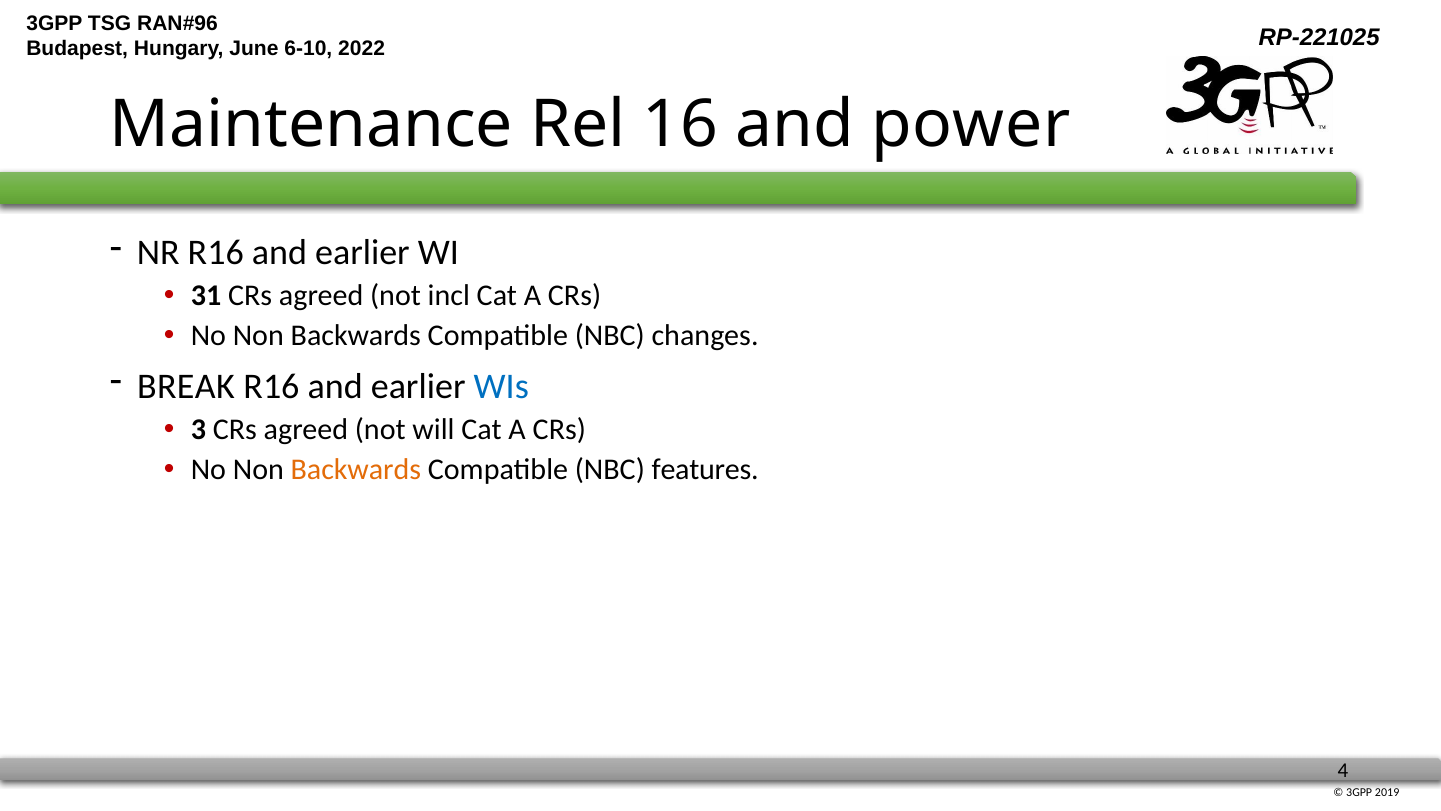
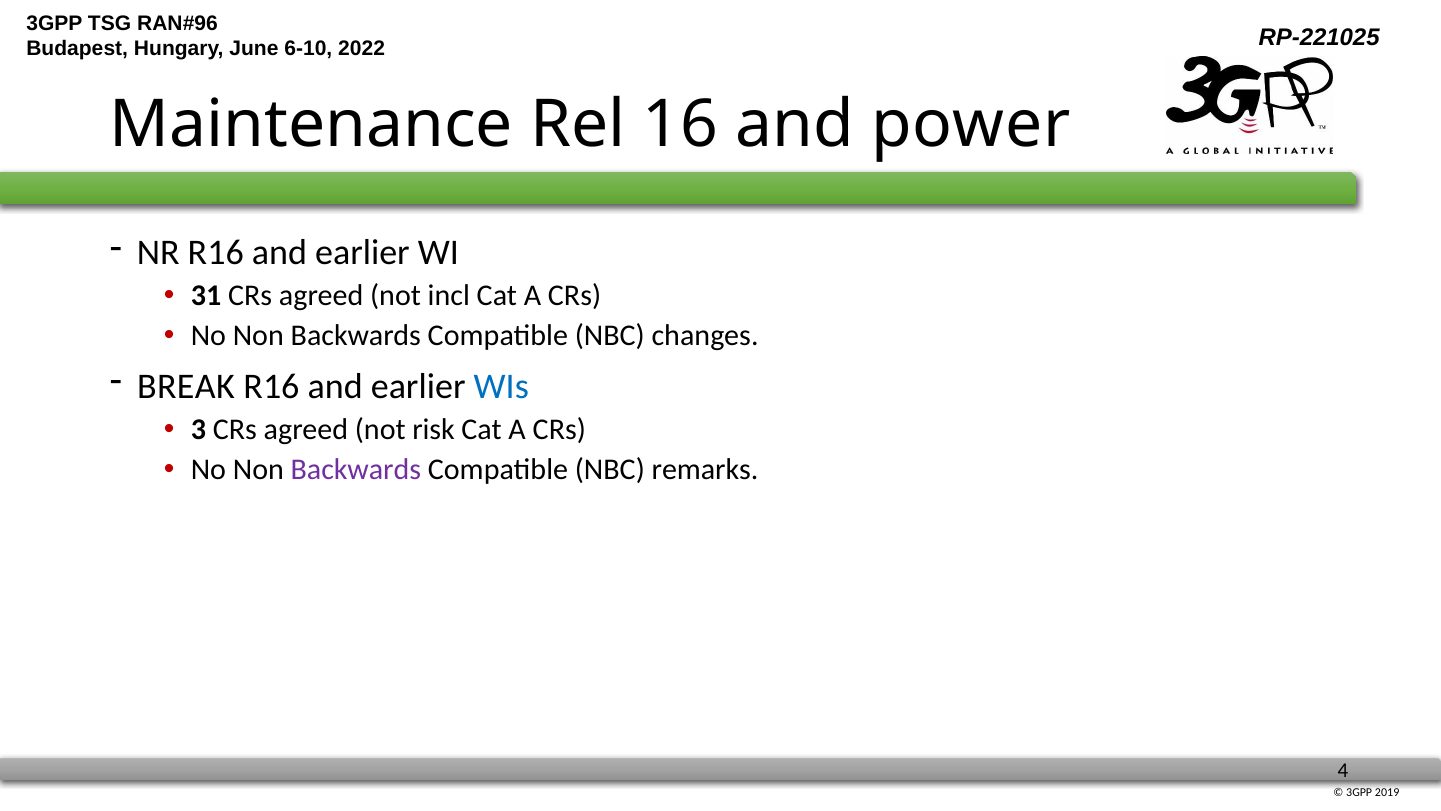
will: will -> risk
Backwards at (356, 469) colour: orange -> purple
features: features -> remarks
